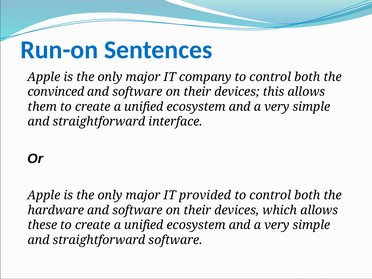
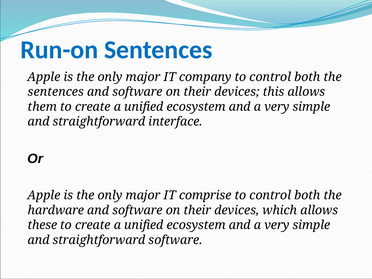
convinced at (56, 92): convinced -> sentences
provided: provided -> comprise
